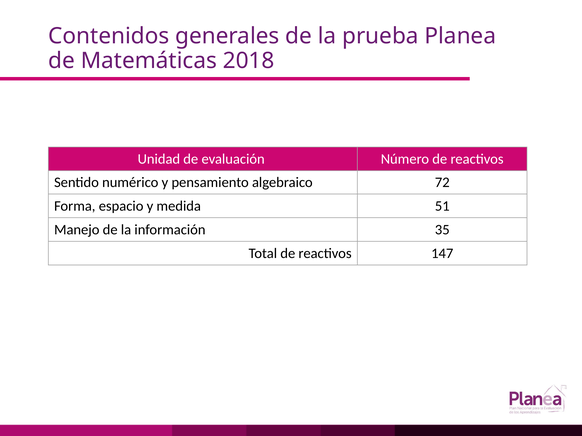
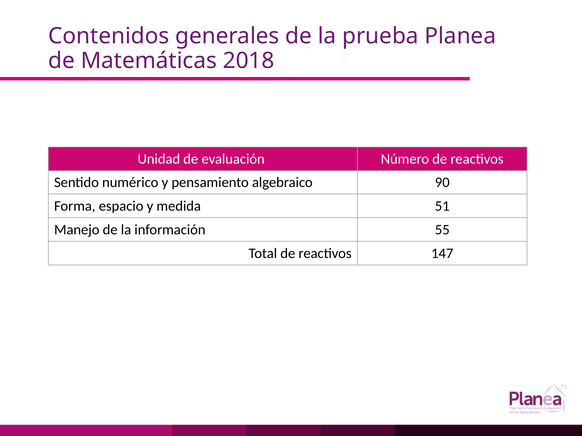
72: 72 -> 90
35: 35 -> 55
